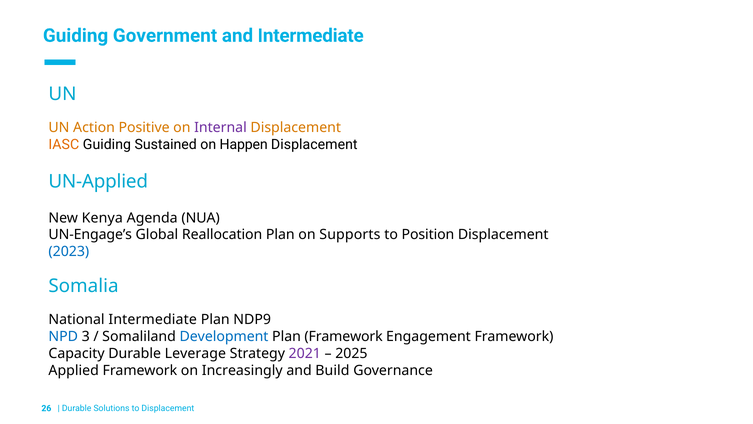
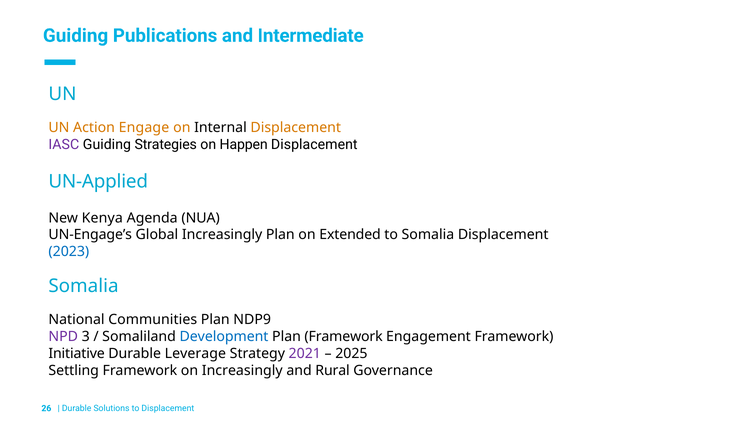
Government: Government -> Publications
Positive: Positive -> Engage
Internal colour: purple -> black
IASC colour: orange -> purple
Sustained: Sustained -> Strategies
Global Reallocation: Reallocation -> Increasingly
Supports: Supports -> Extended
to Position: Position -> Somalia
National Intermediate: Intermediate -> Communities
NPD colour: blue -> purple
Capacity: Capacity -> Initiative
Applied: Applied -> Settling
Build: Build -> Rural
